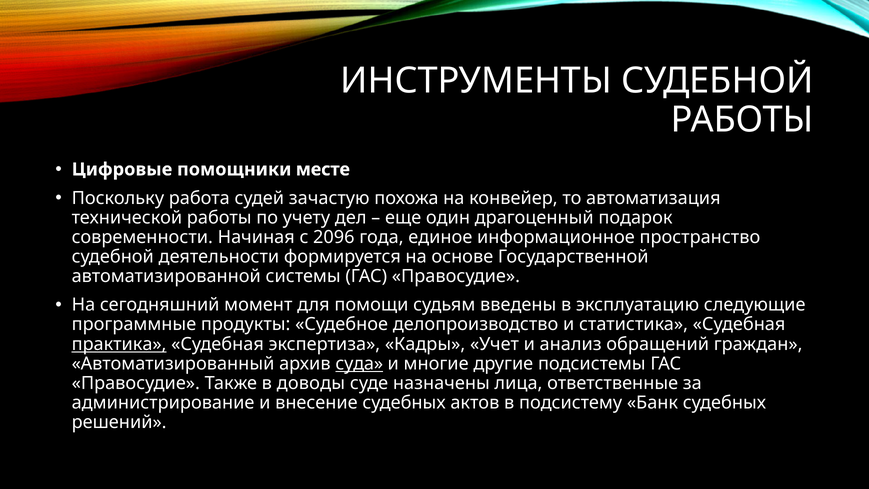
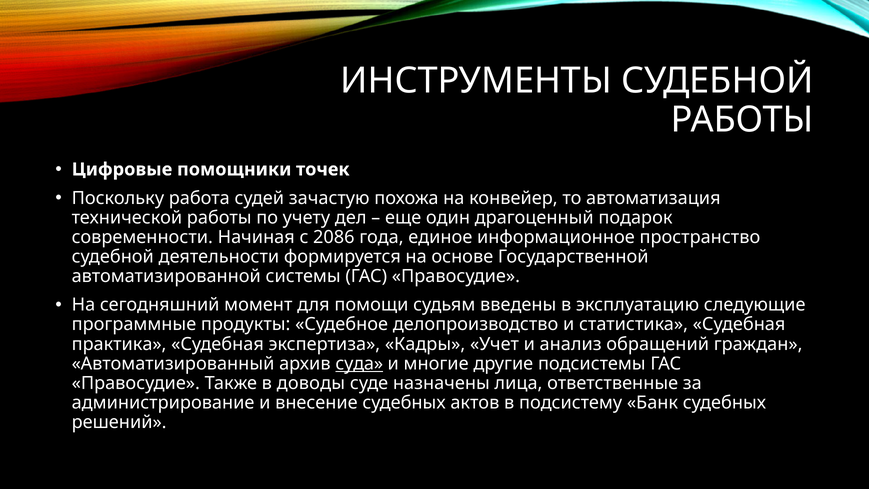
месте: месте -> точек
2096: 2096 -> 2086
практика underline: present -> none
